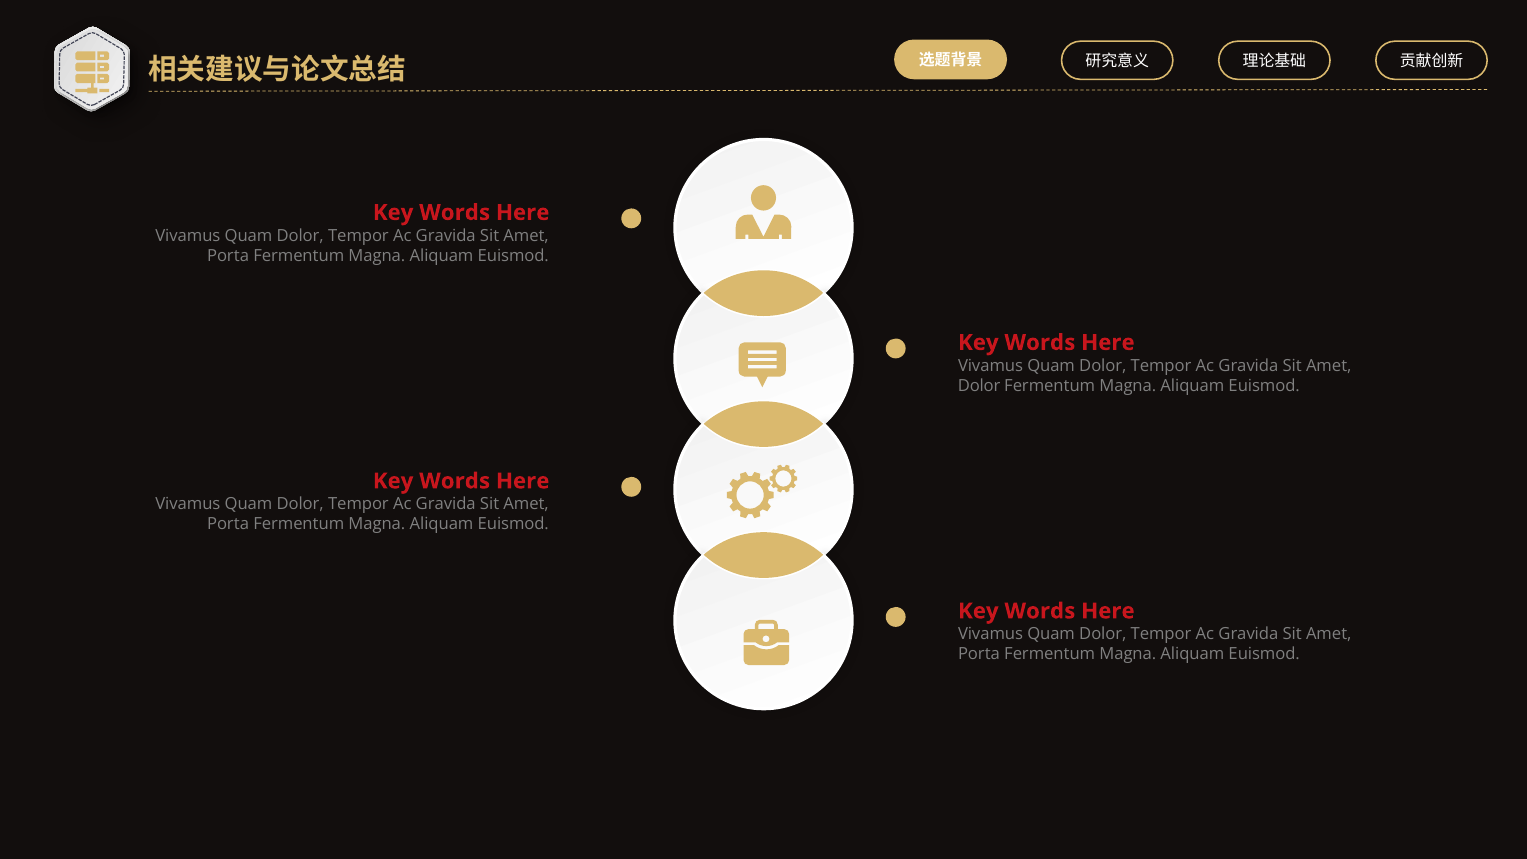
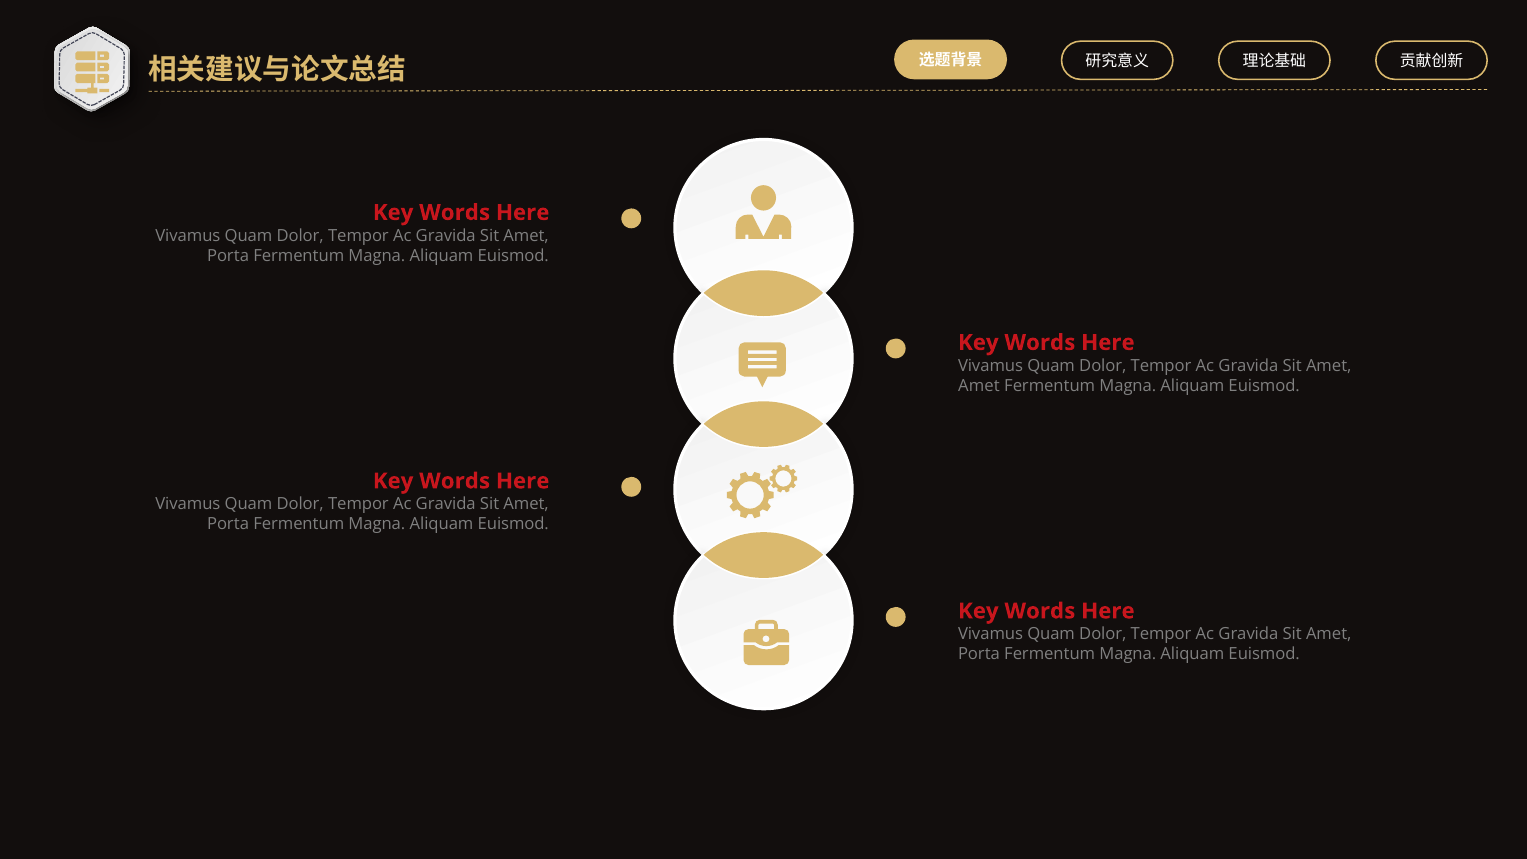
Dolor at (979, 386): Dolor -> Amet
